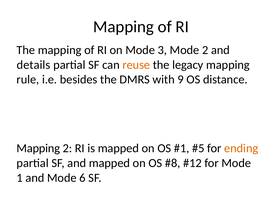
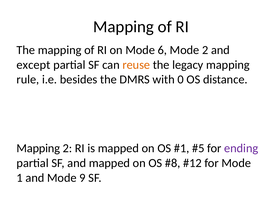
3: 3 -> 6
details: details -> except
9: 9 -> 0
ending colour: orange -> purple
6: 6 -> 9
